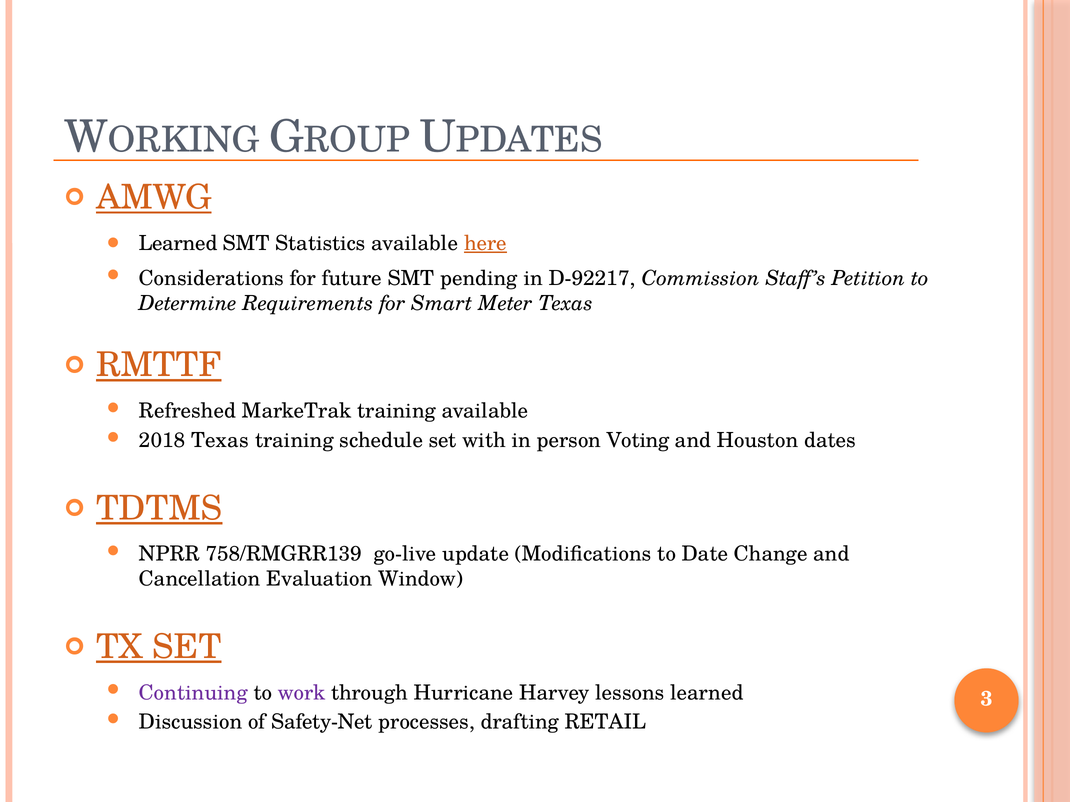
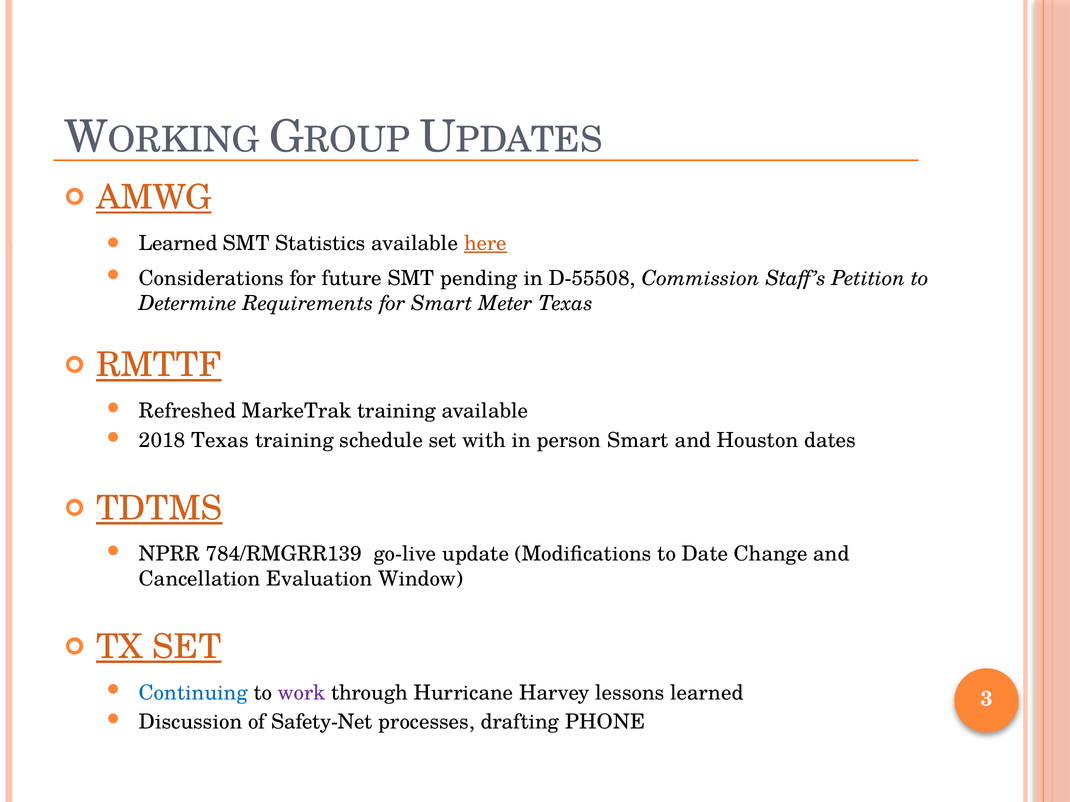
D-92217: D-92217 -> D-55508
person Voting: Voting -> Smart
758/RMGRR139: 758/RMGRR139 -> 784/RMGRR139
Continuing colour: purple -> blue
RETAIL: RETAIL -> PHONE
